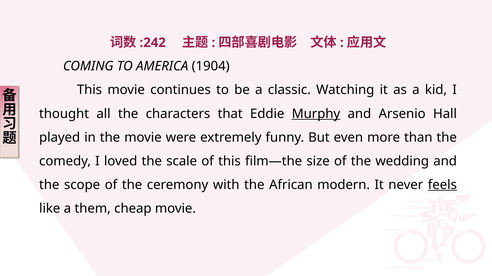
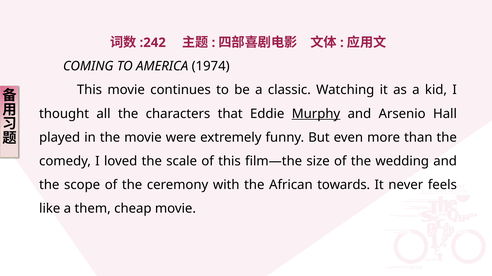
1904: 1904 -> 1974
modern: modern -> towards
feels underline: present -> none
